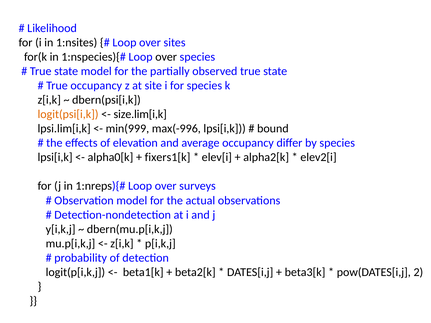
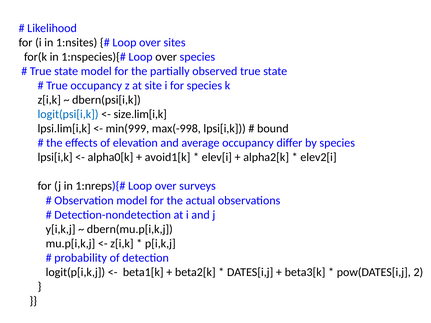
logit(psi[i,k colour: orange -> blue
max(-996: max(-996 -> max(-998
fixers1[k: fixers1[k -> avoid1[k
